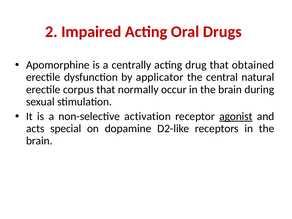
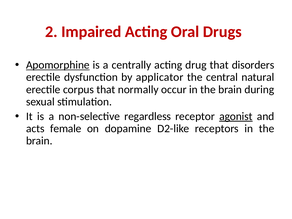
Apomorphine underline: none -> present
obtained: obtained -> disorders
activation: activation -> regardless
special: special -> female
